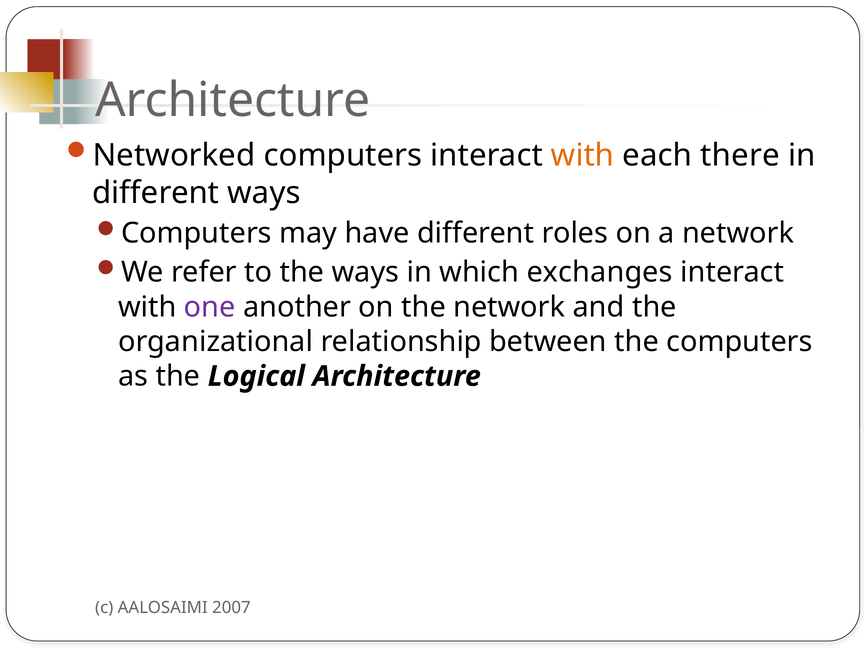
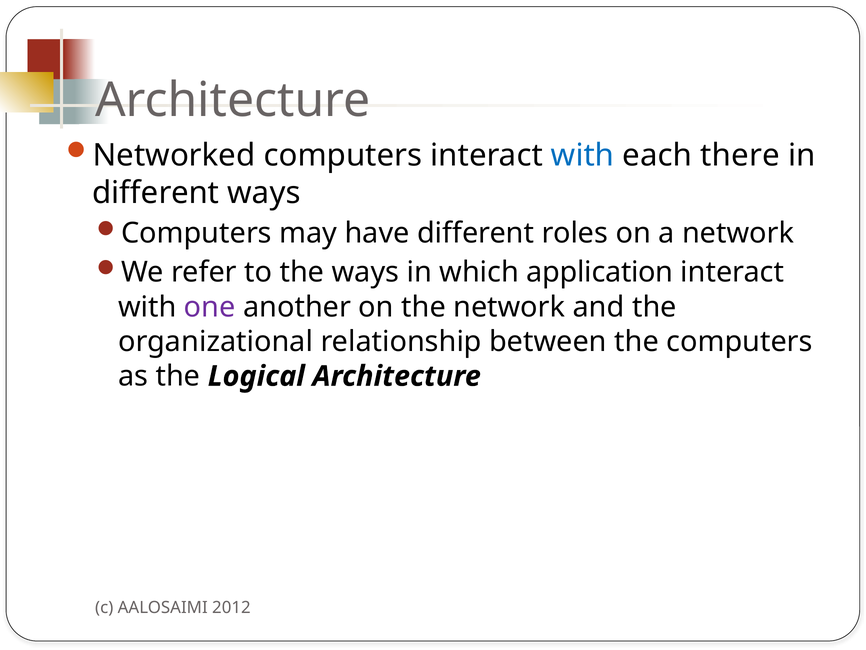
with at (583, 155) colour: orange -> blue
exchanges: exchanges -> application
2007: 2007 -> 2012
